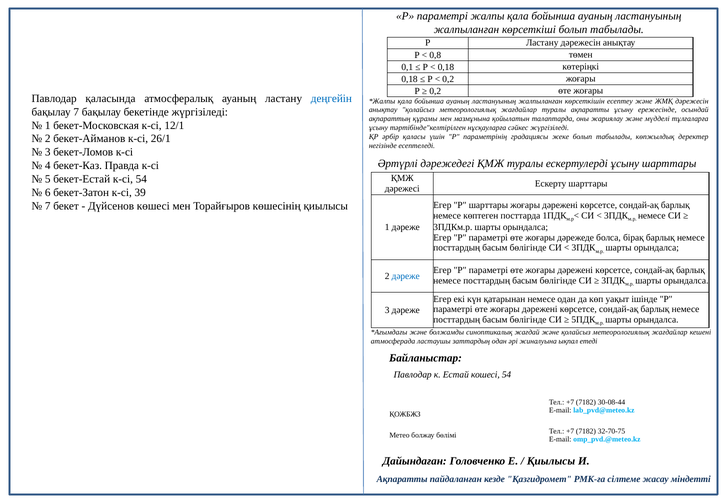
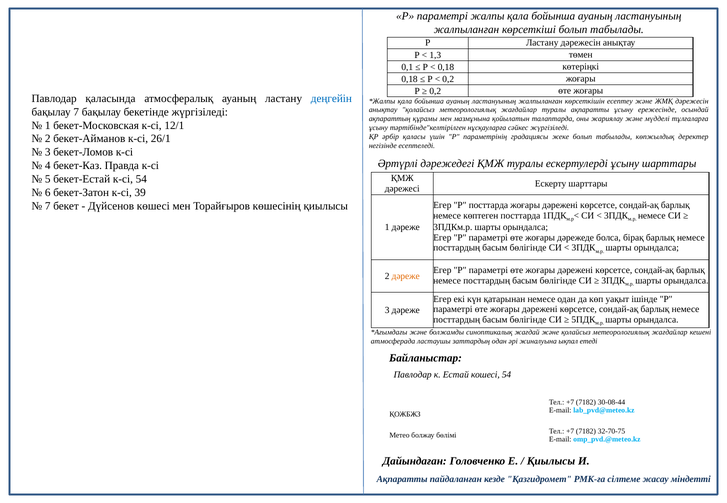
0,8: 0,8 -> 1,3
Р шарттары: шарттары -> посттарда
дәреже at (406, 276) colour: blue -> orange
